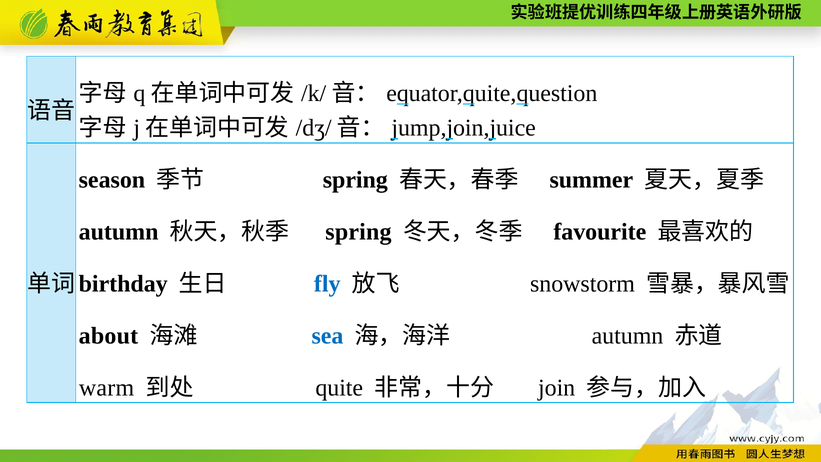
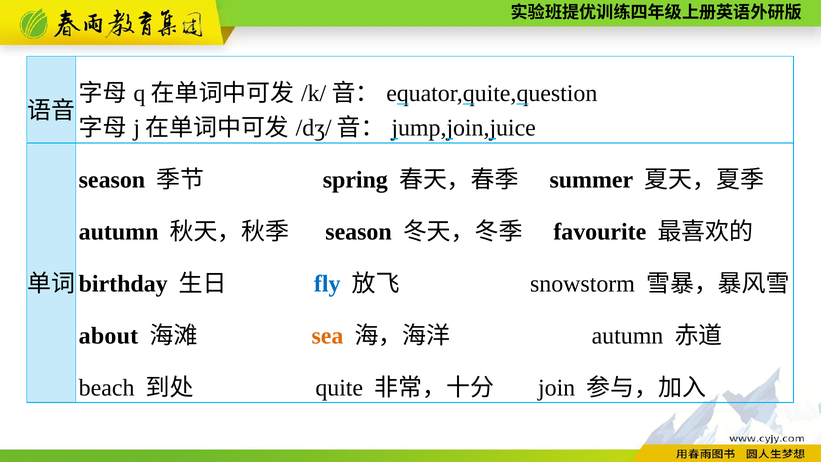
spring at (358, 232): spring -> season
sea colour: blue -> orange
warm: warm -> beach
